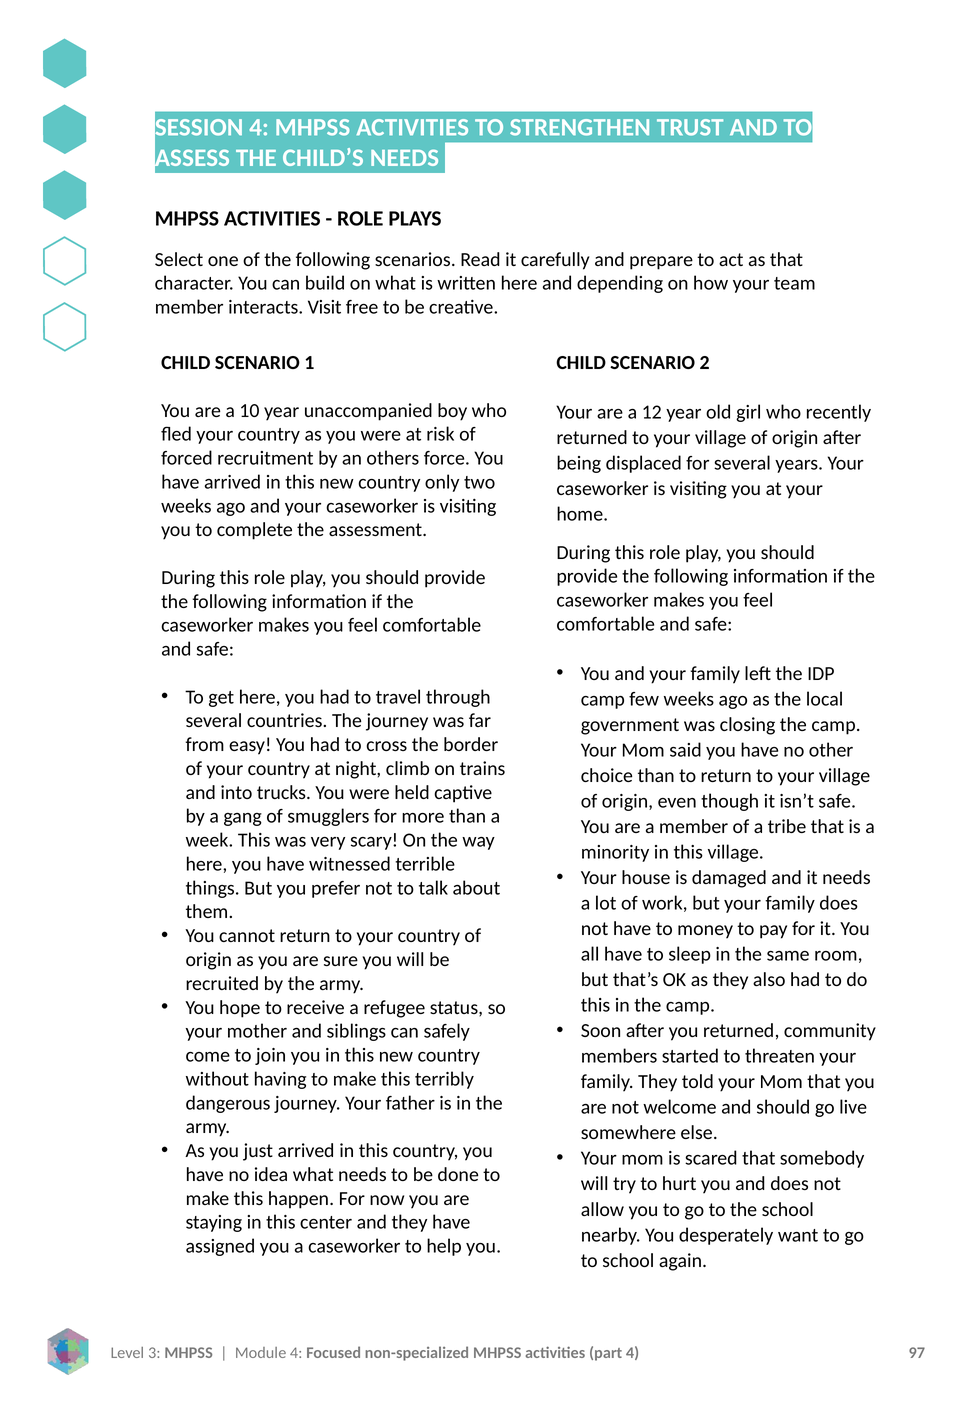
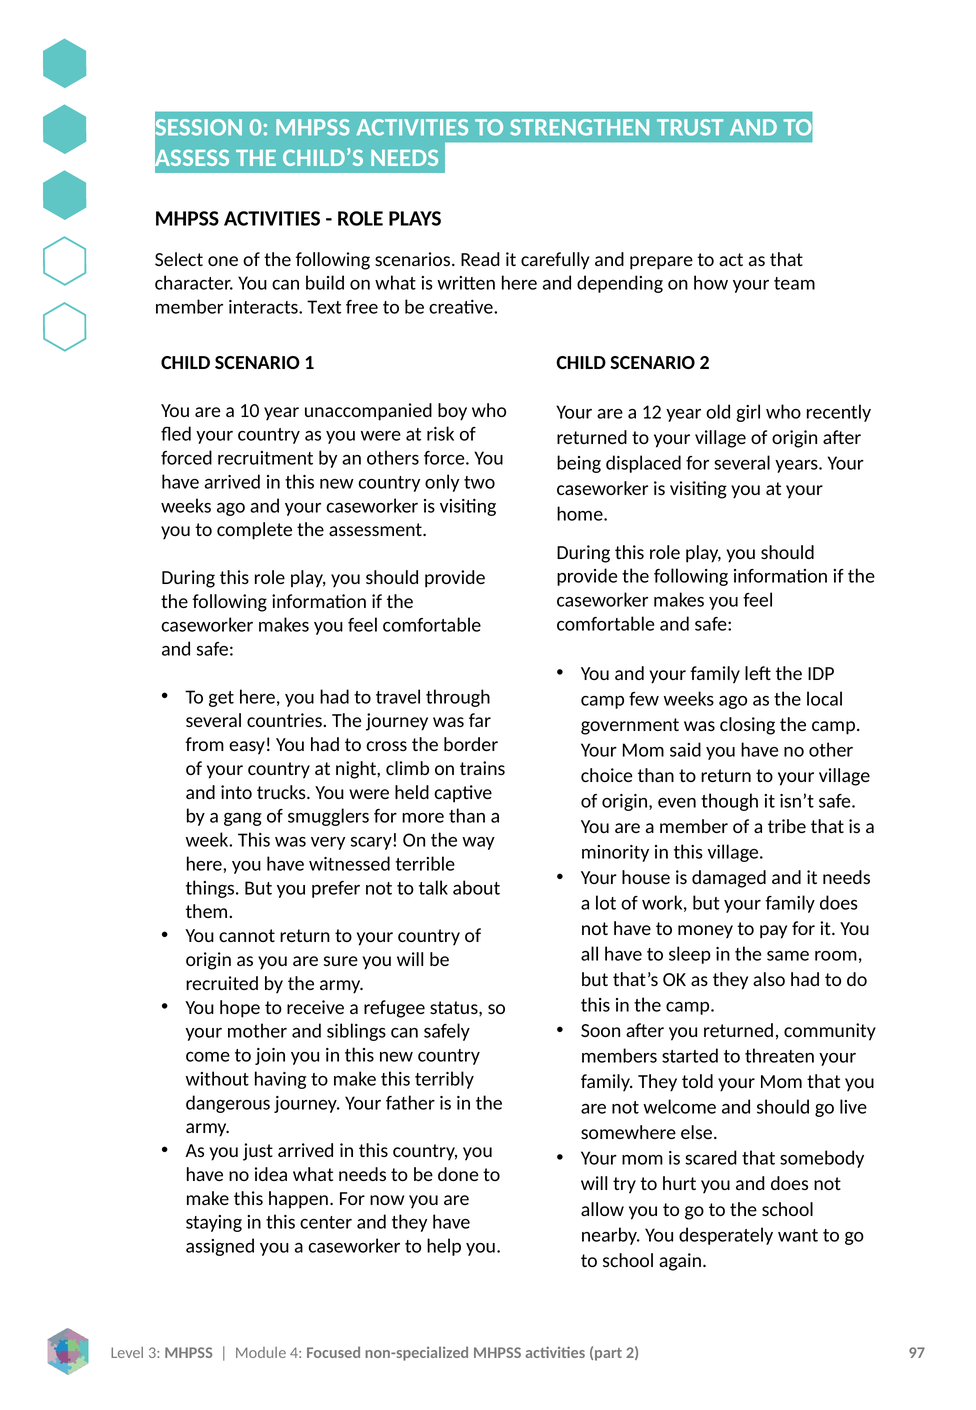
SESSION 4: 4 -> 0
Visit: Visit -> Text
4 at (633, 1353): 4 -> 2
